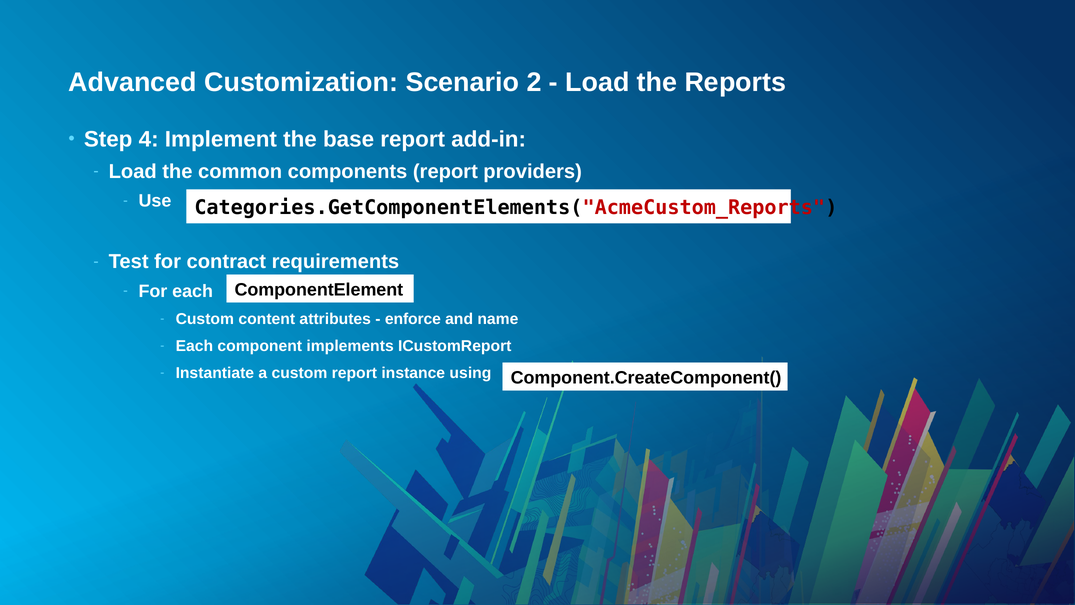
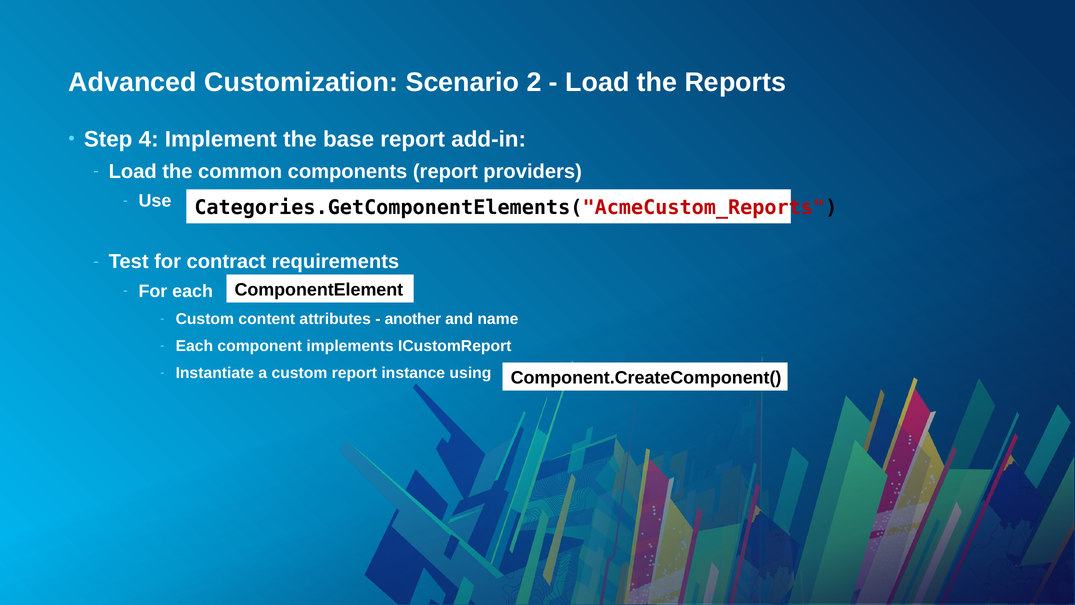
enforce: enforce -> another
